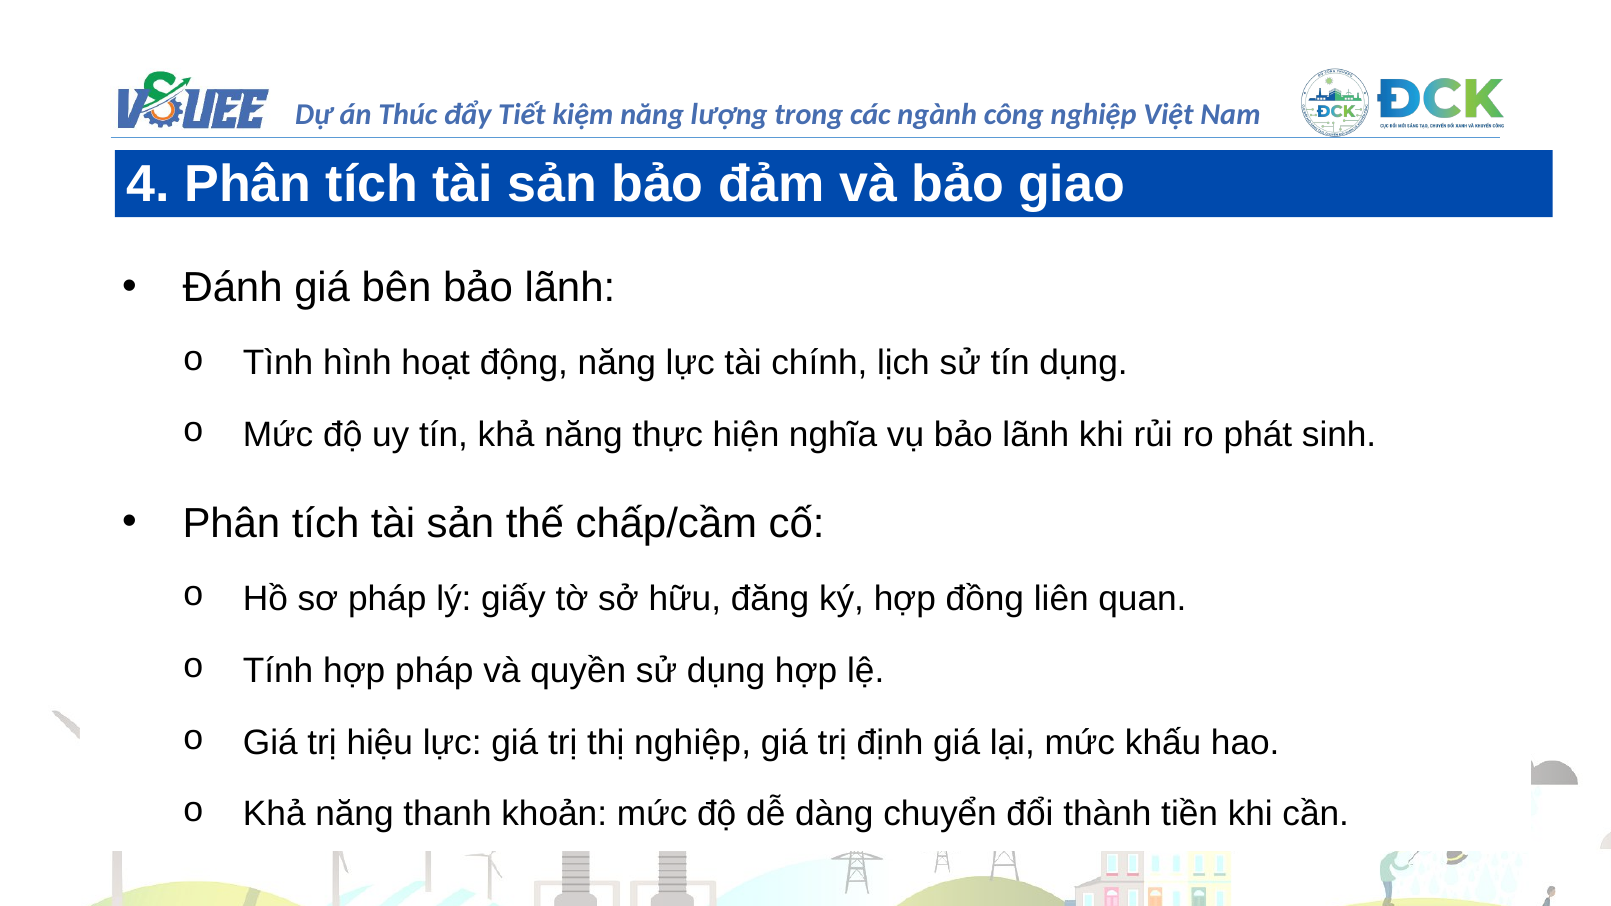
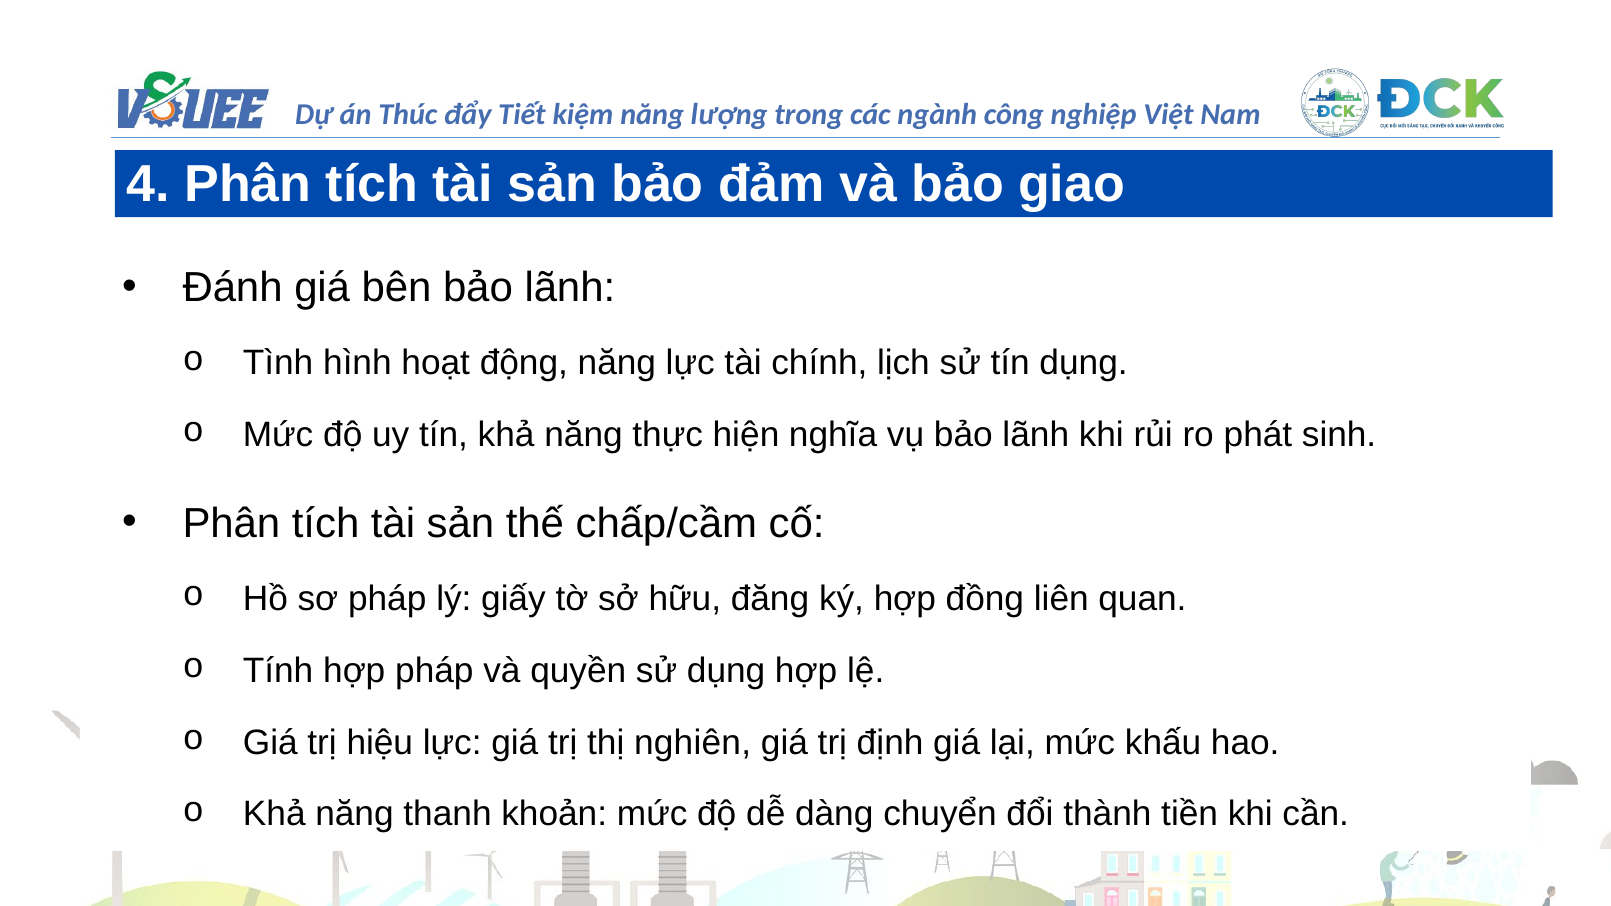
thị nghiệp: nghiệp -> nghiên
